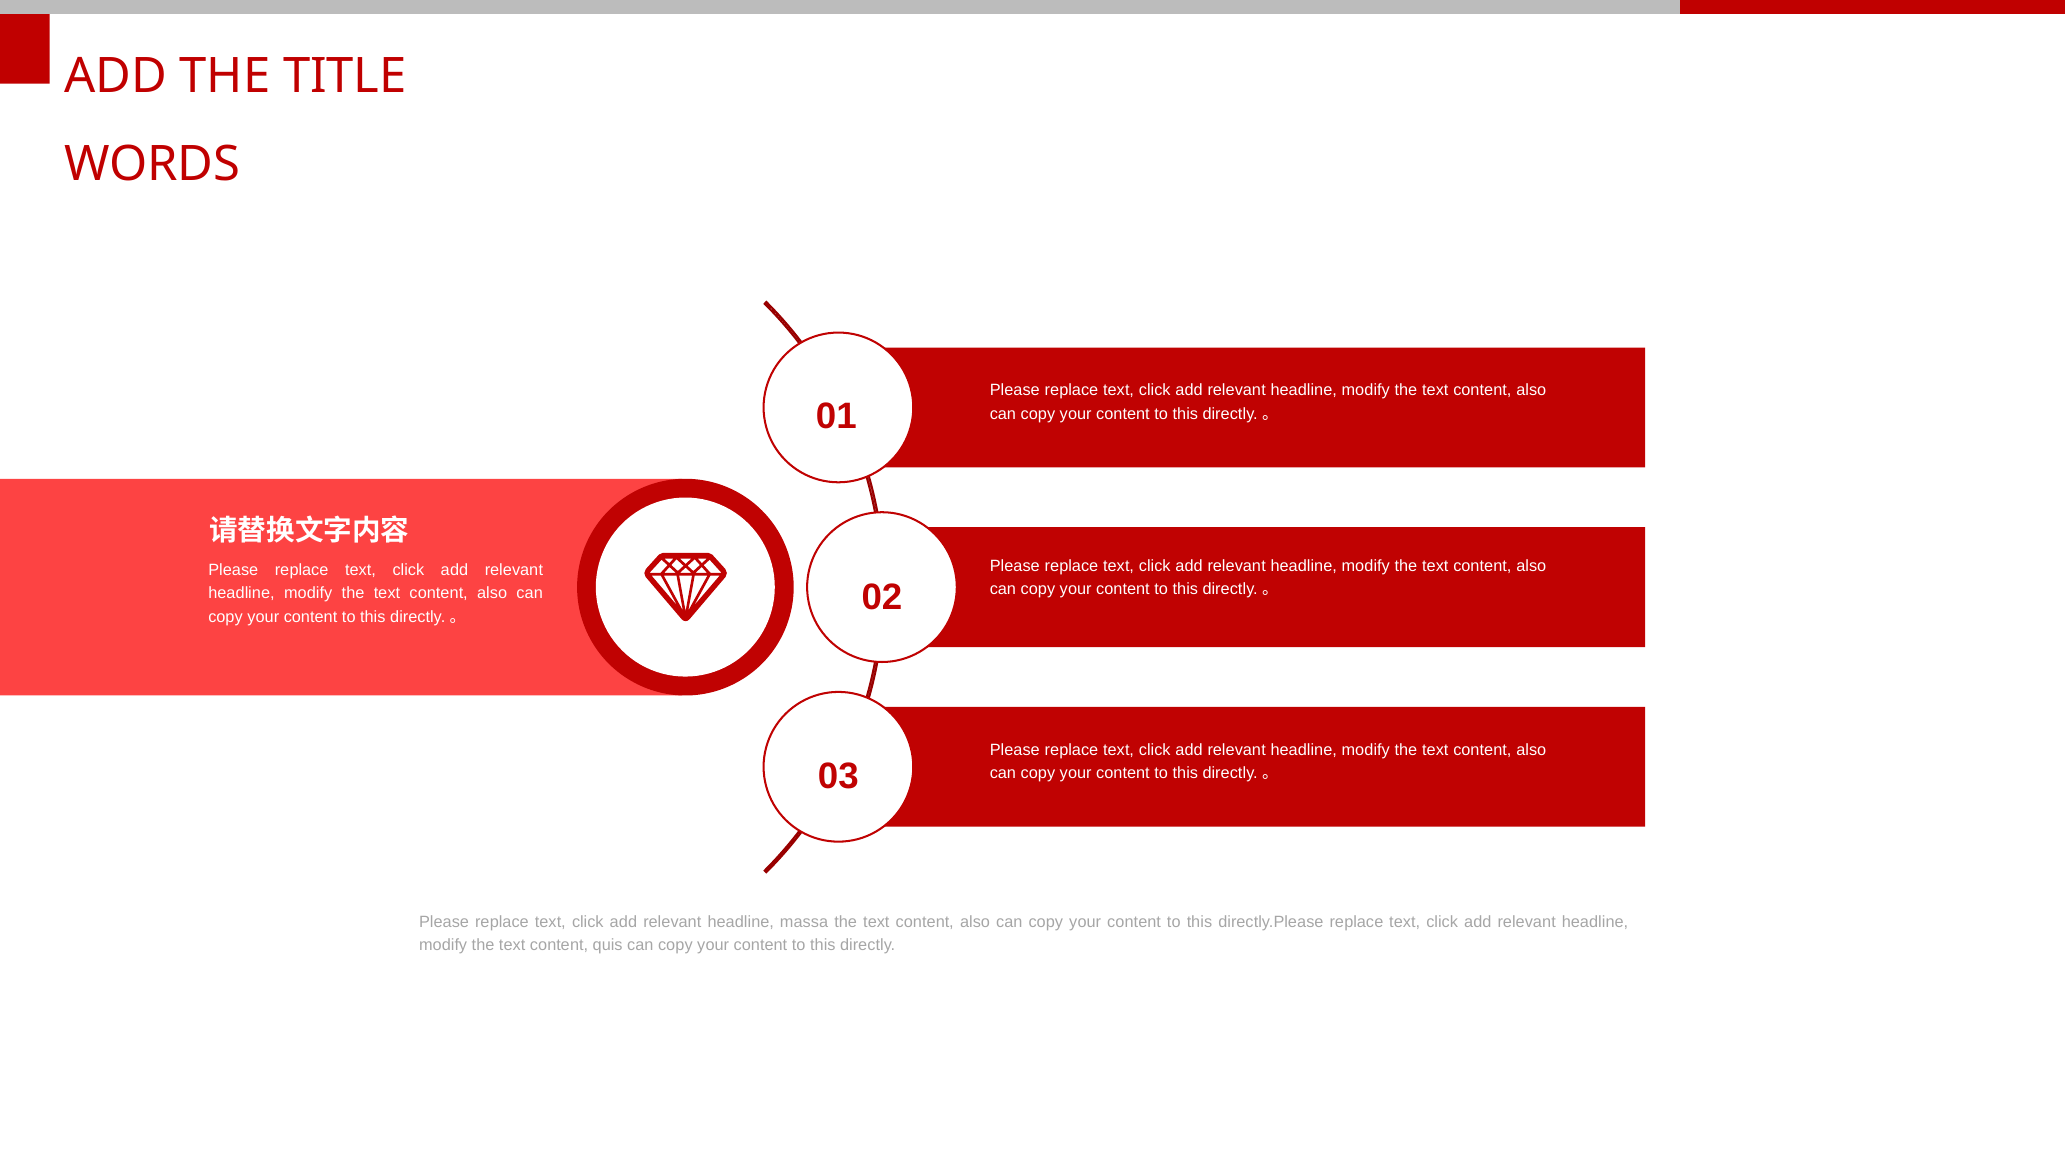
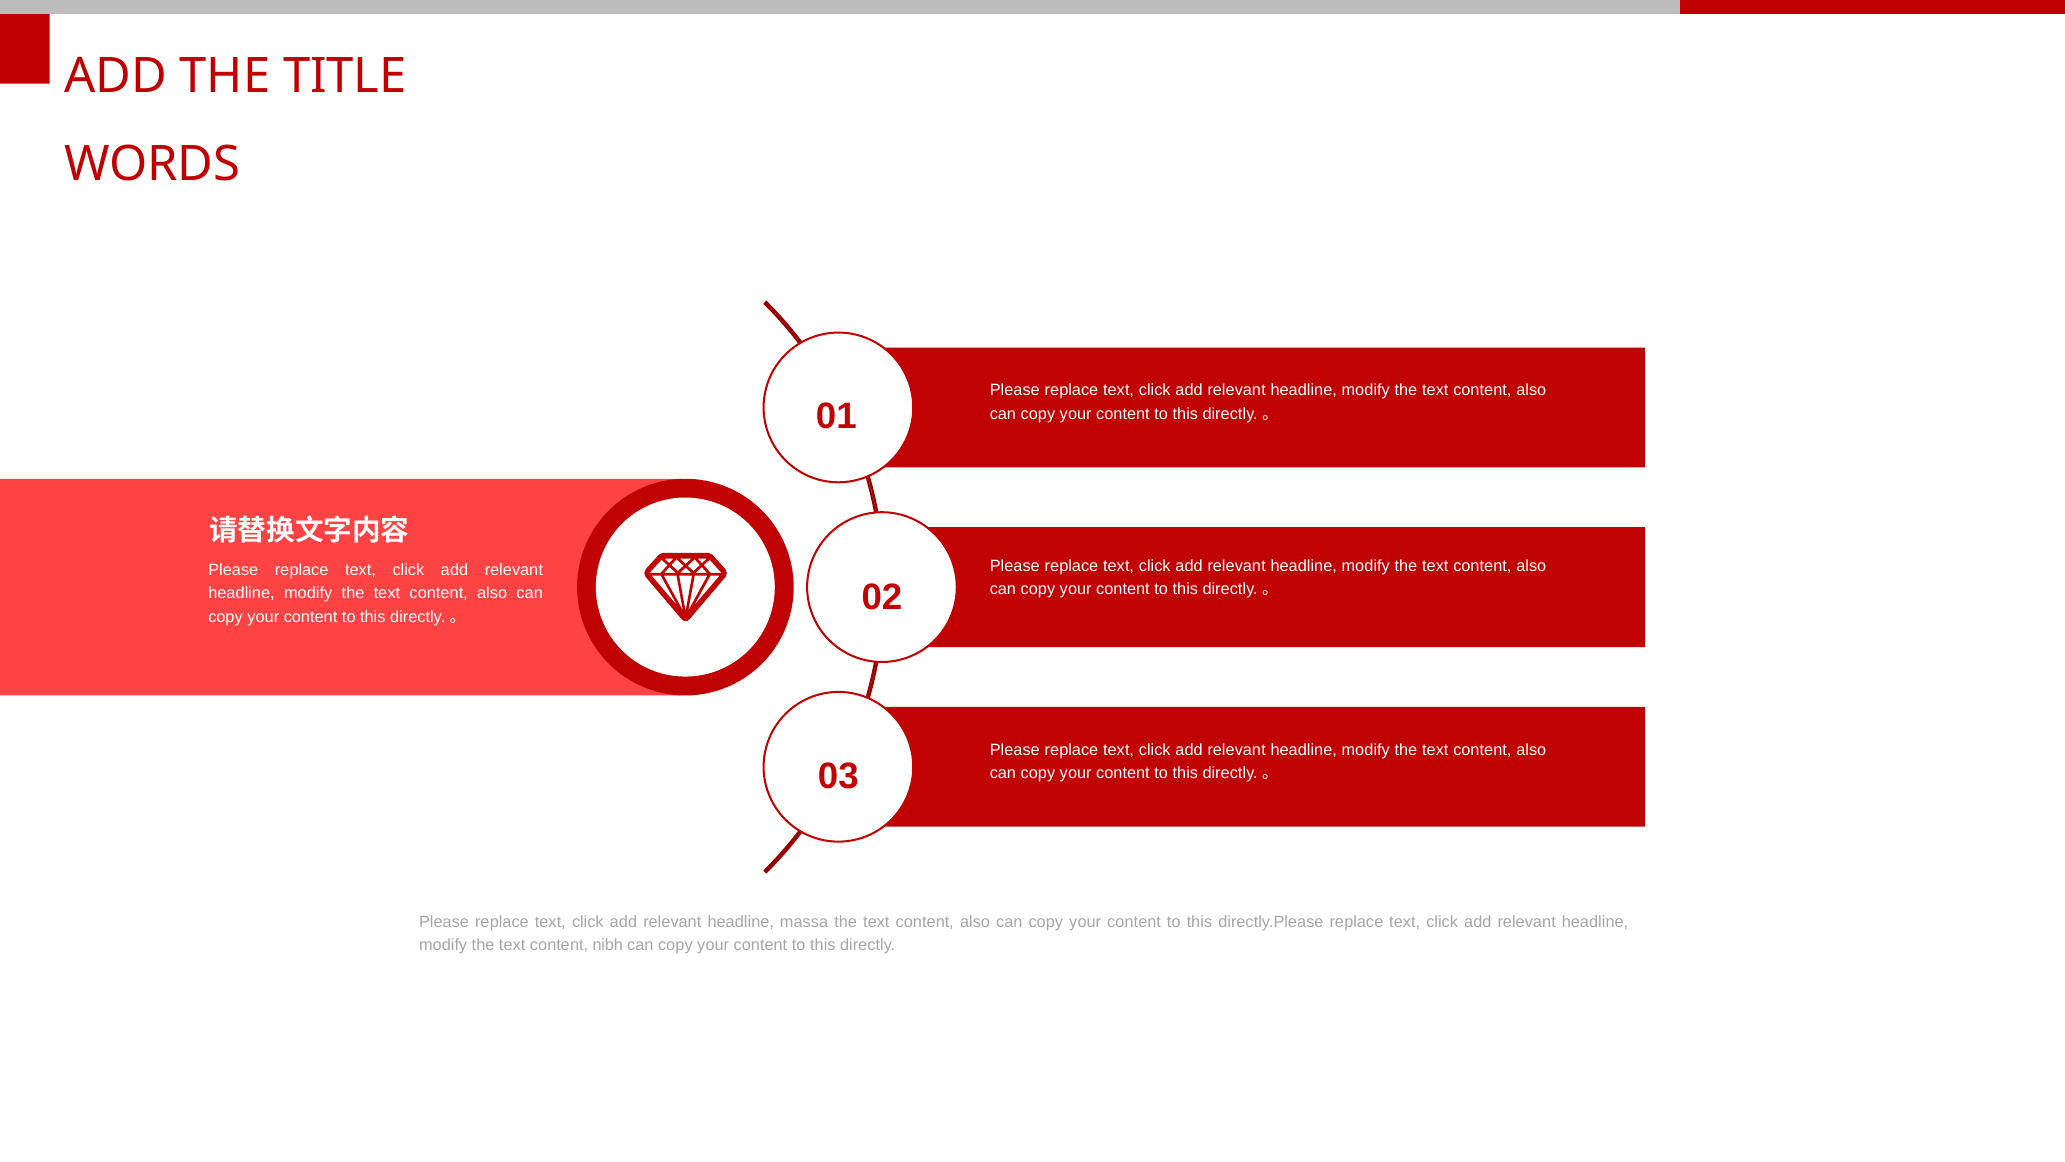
quis: quis -> nibh
